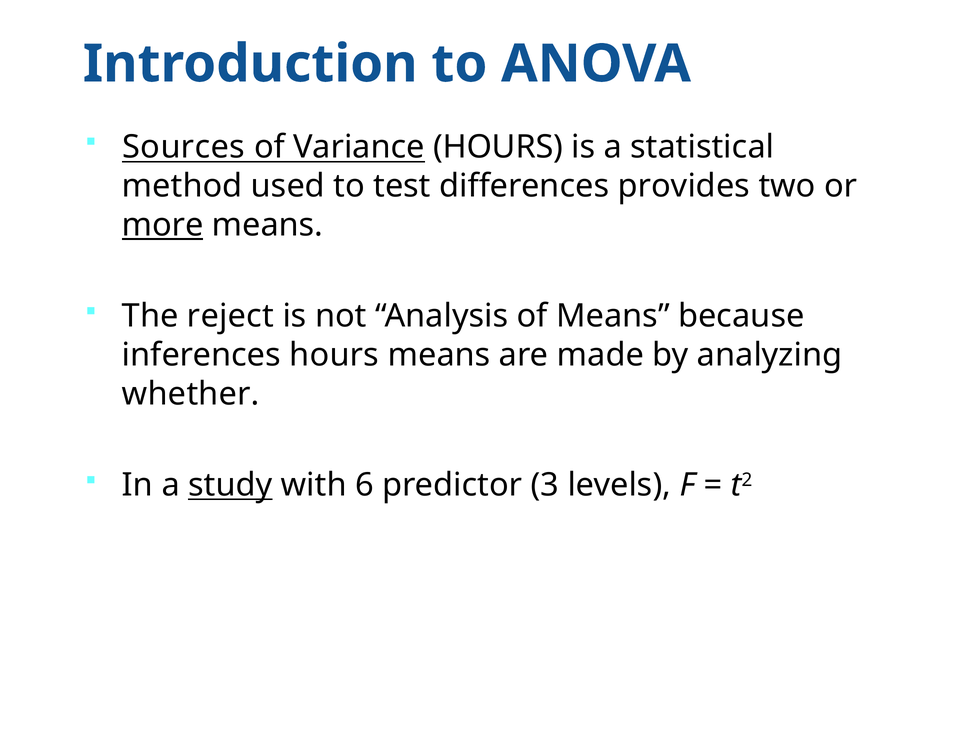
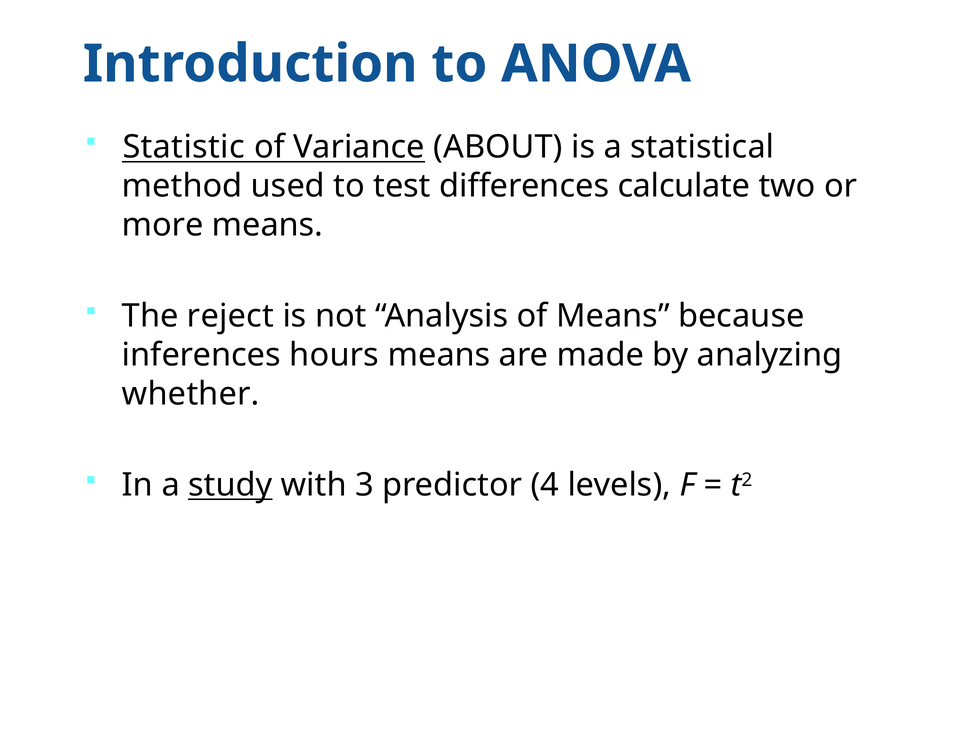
Sources: Sources -> Statistic
Variance HOURS: HOURS -> ABOUT
provides: provides -> calculate
more underline: present -> none
6: 6 -> 3
3: 3 -> 4
